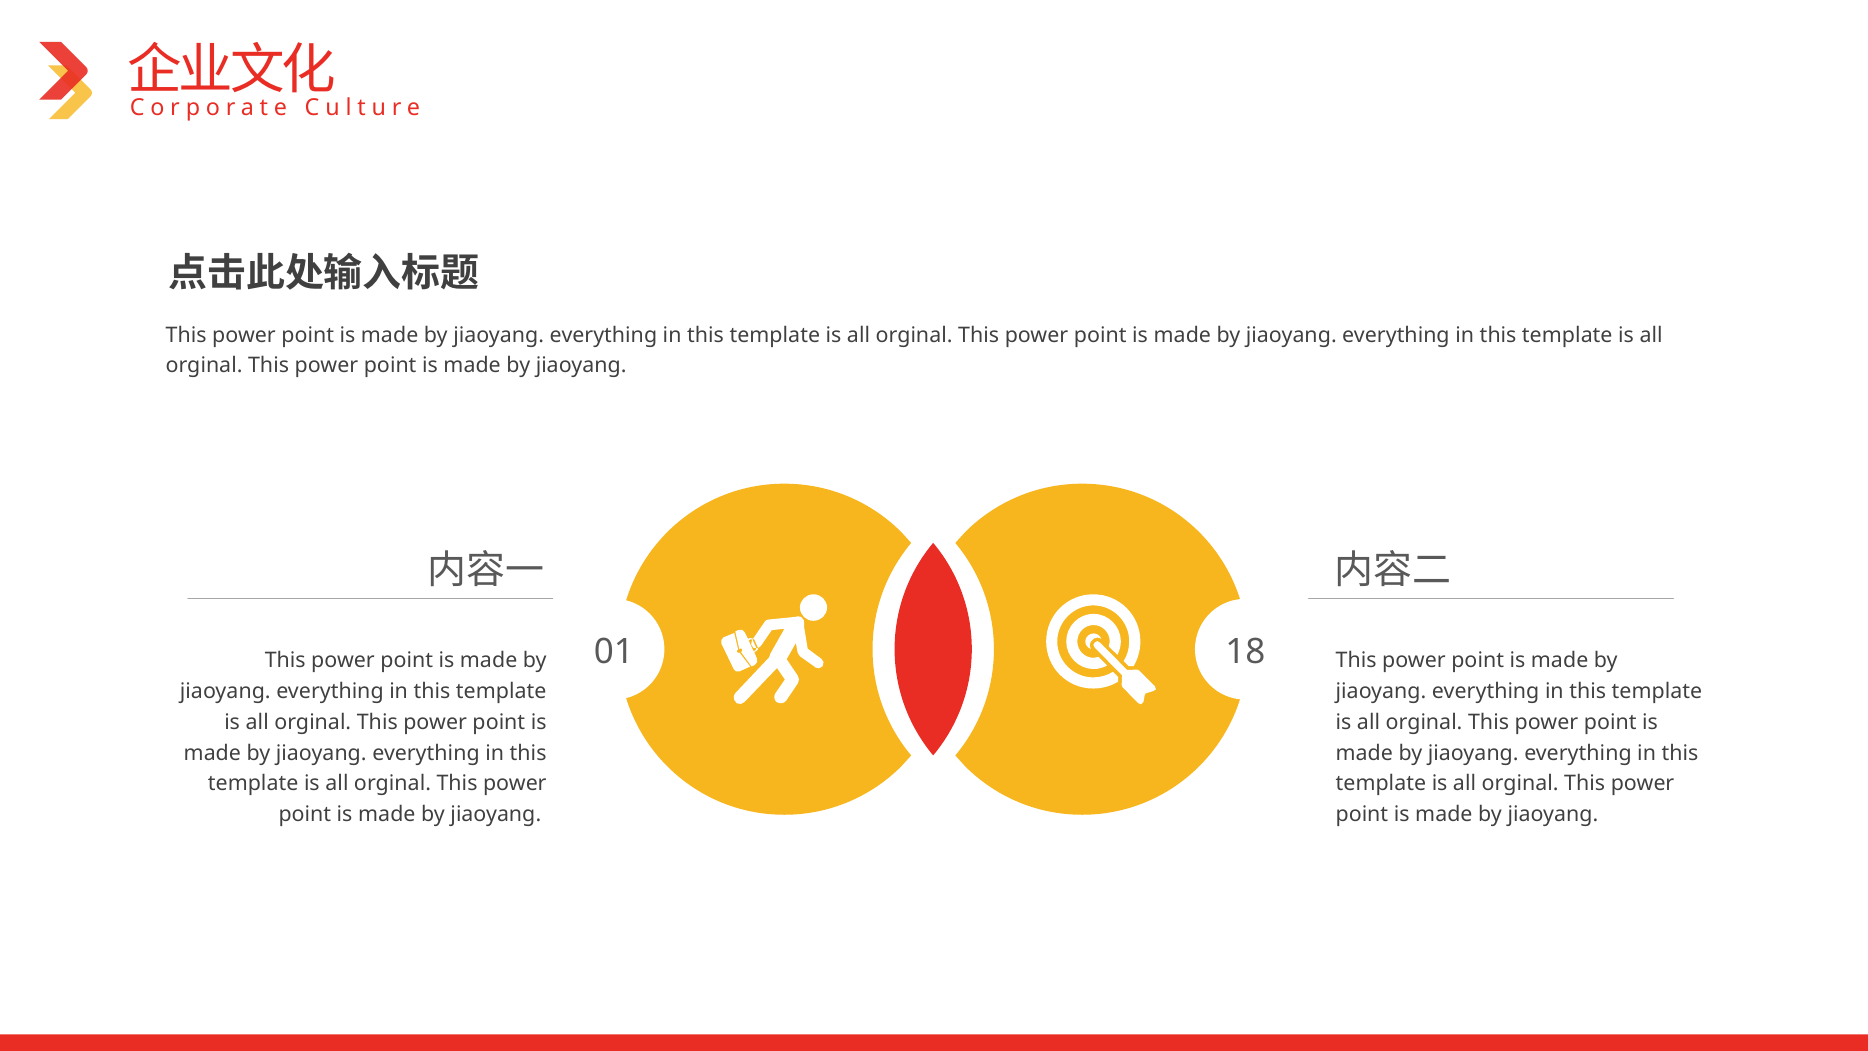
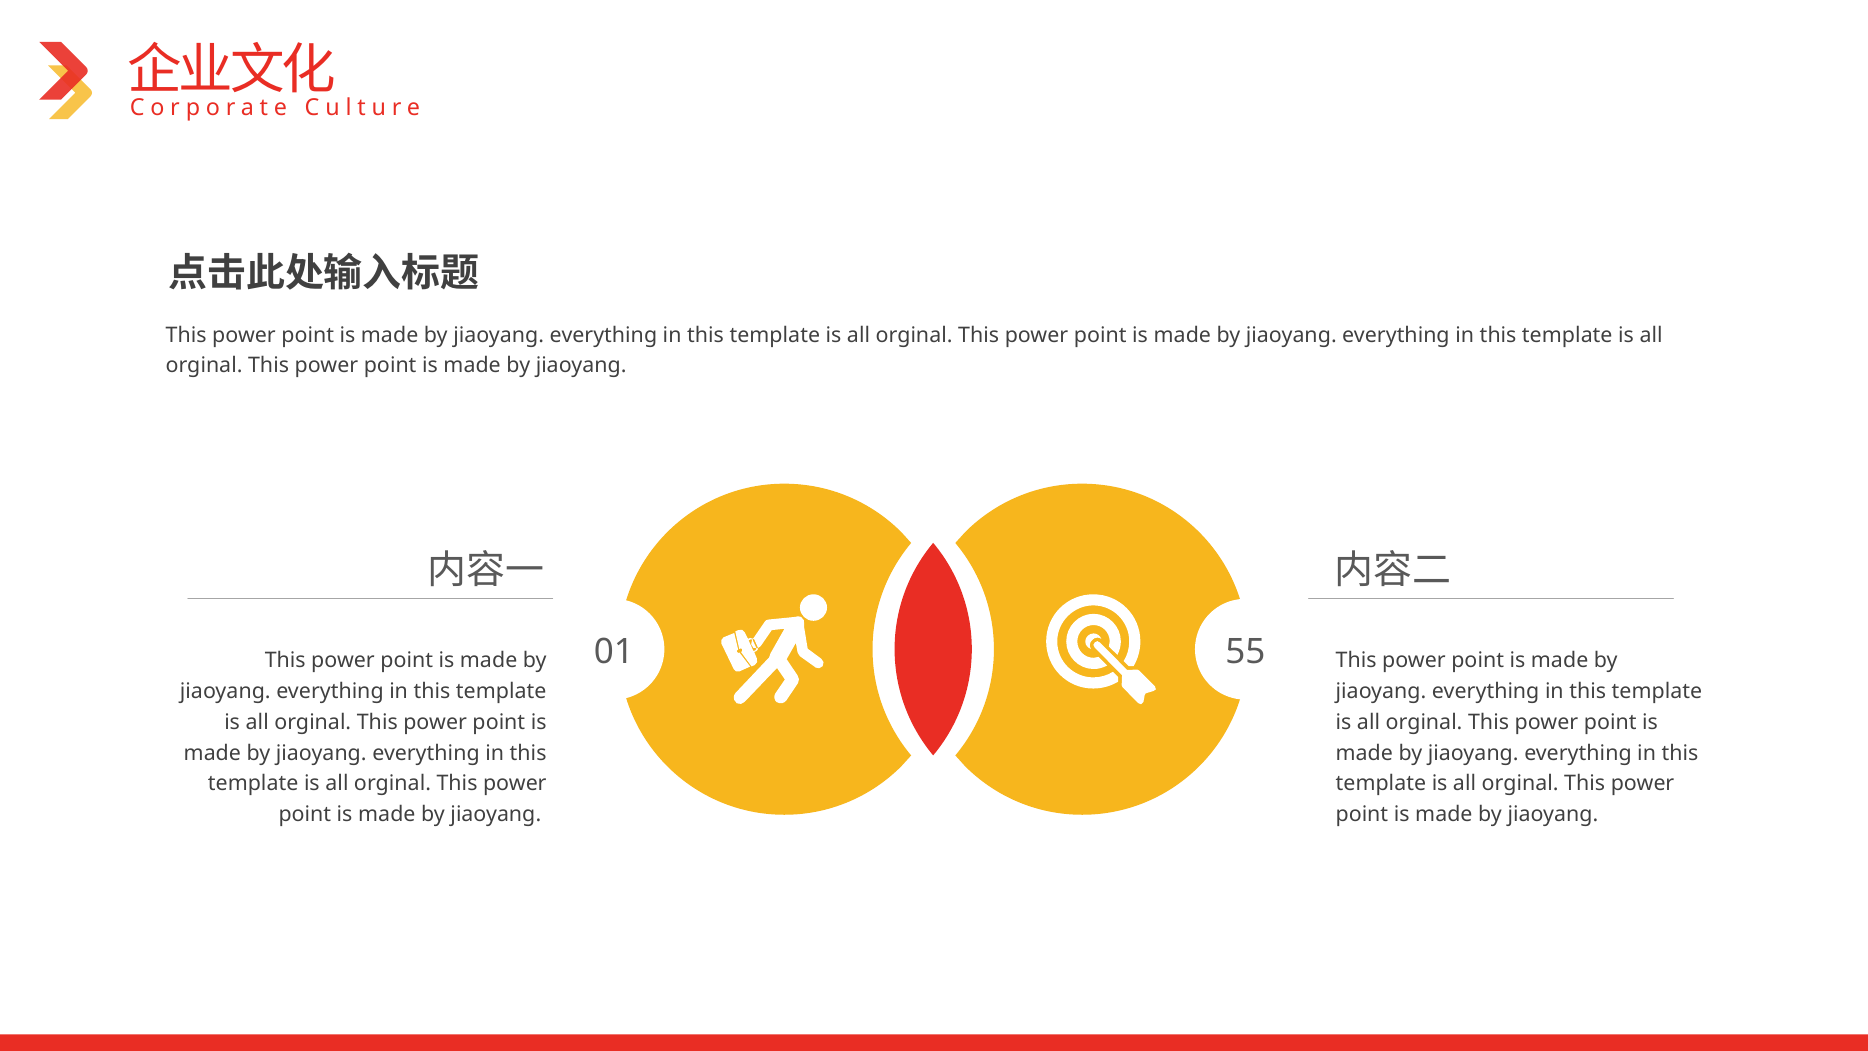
18: 18 -> 55
